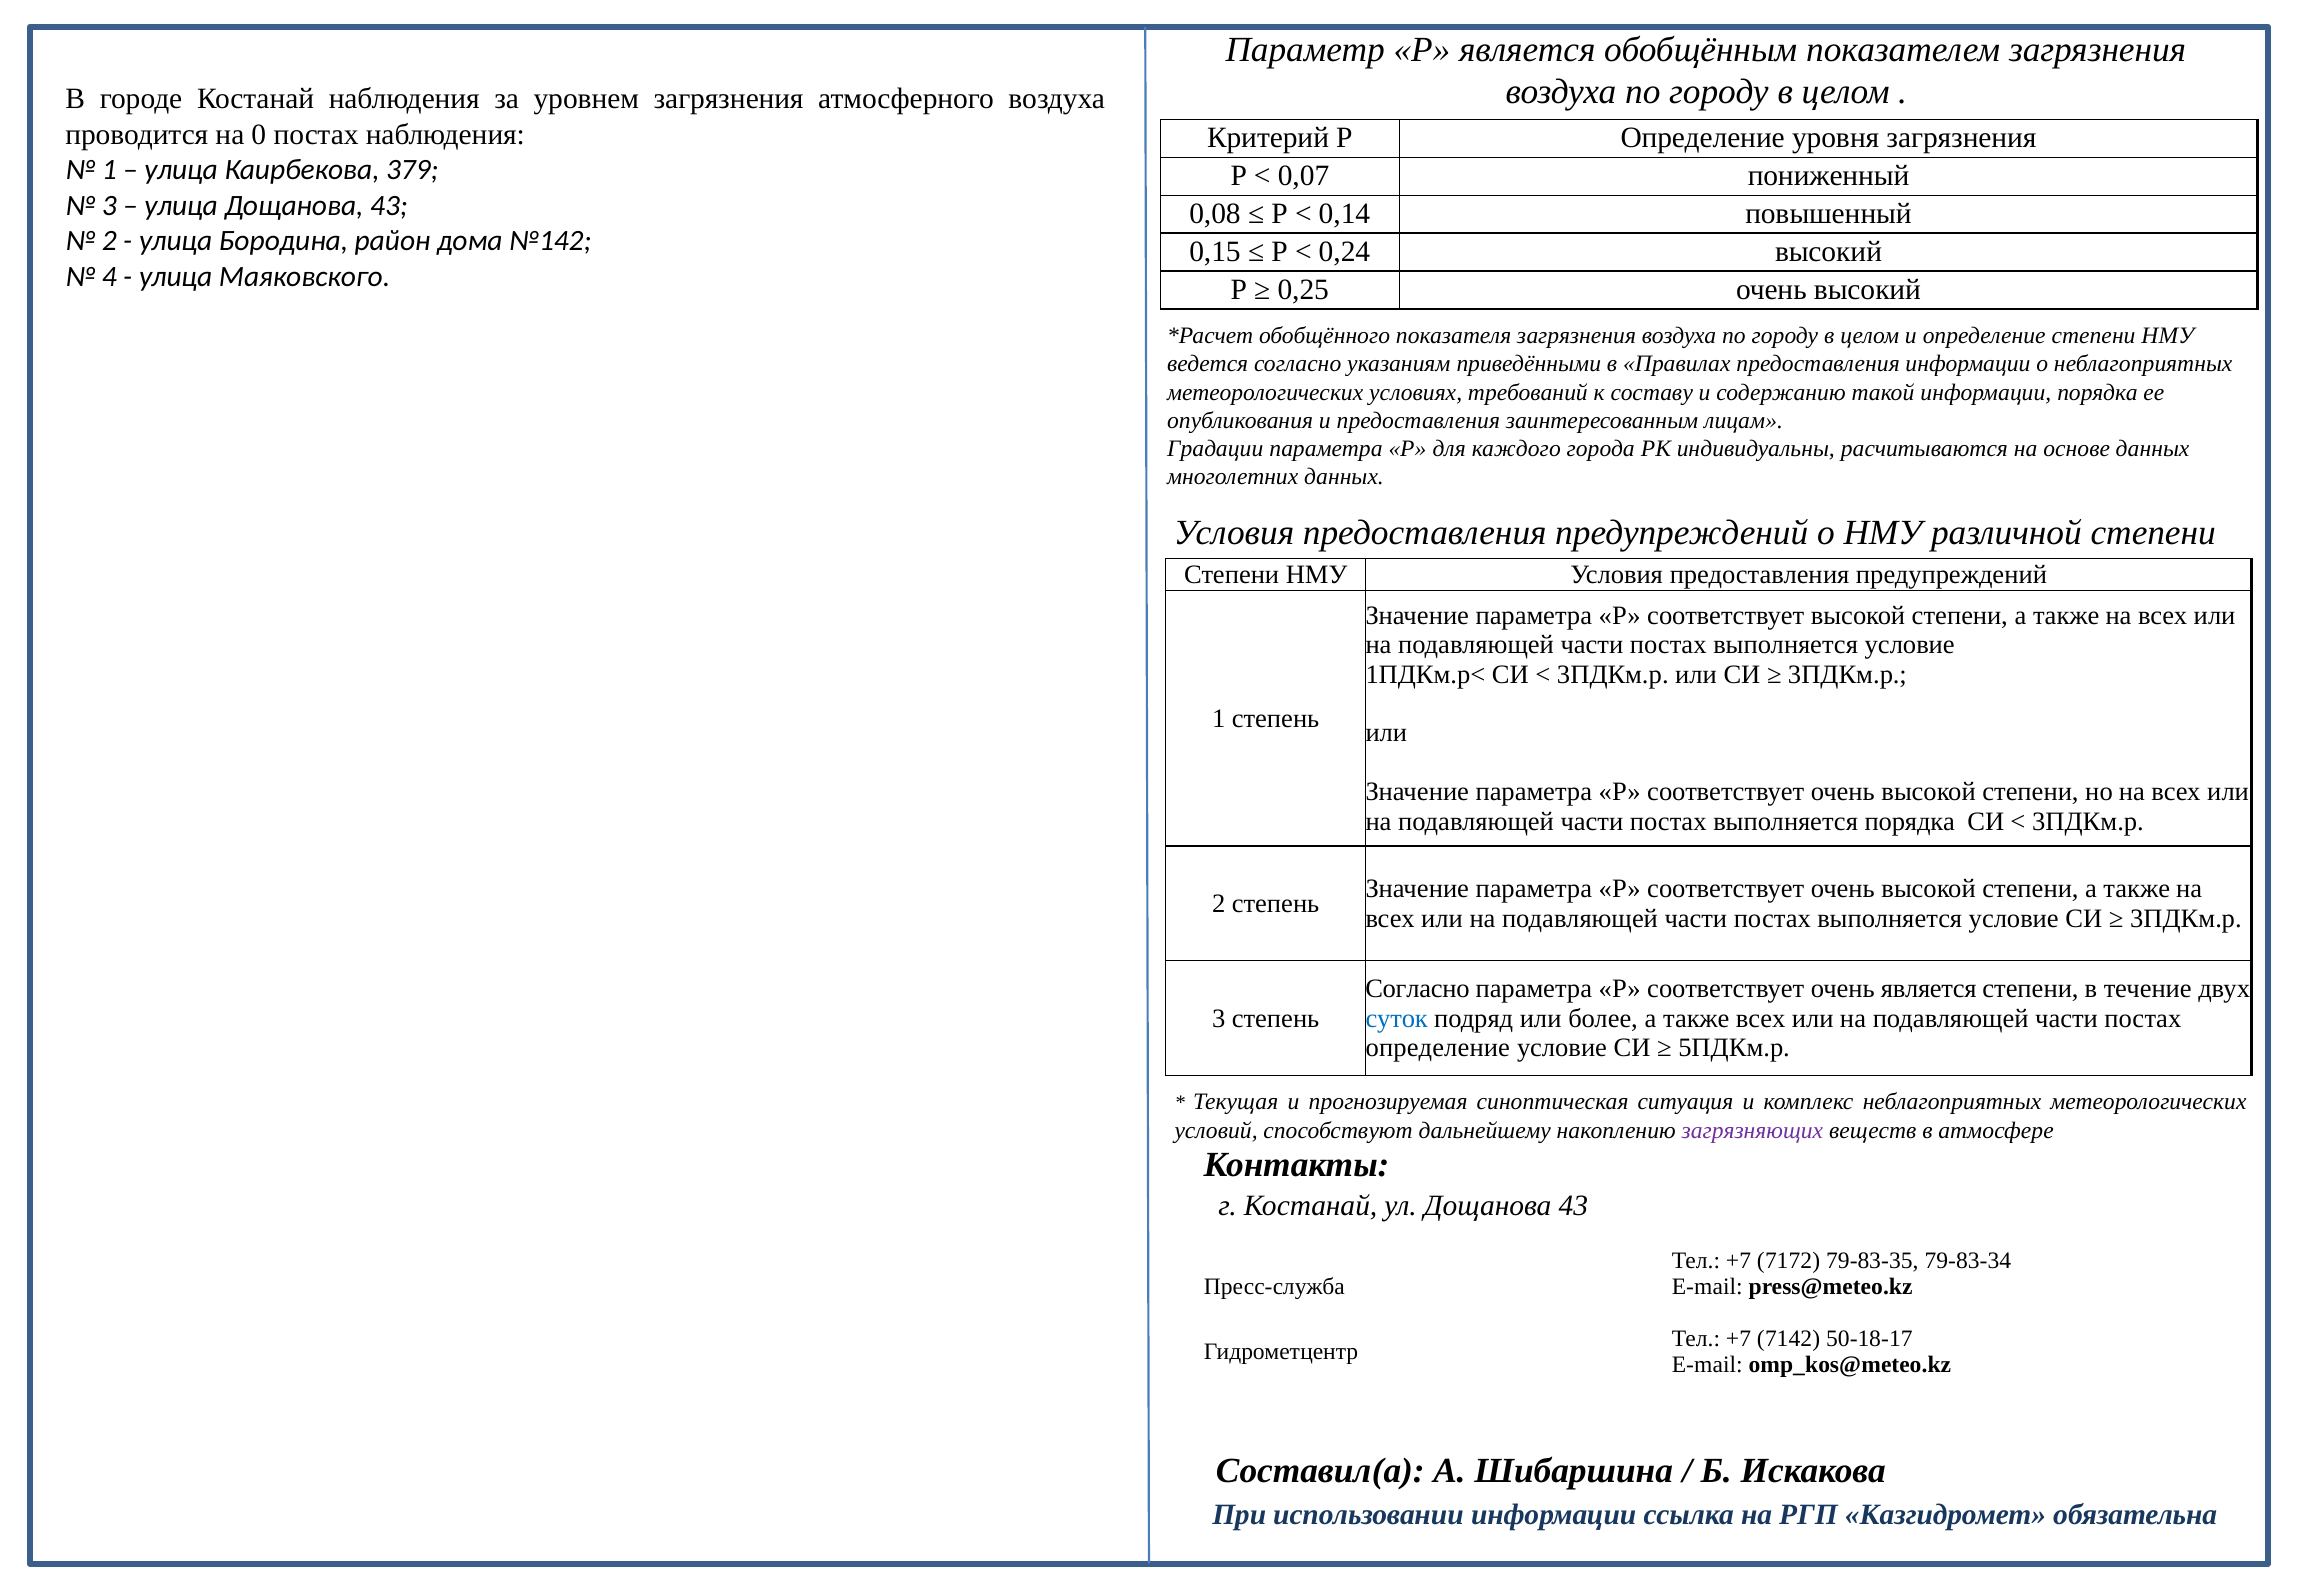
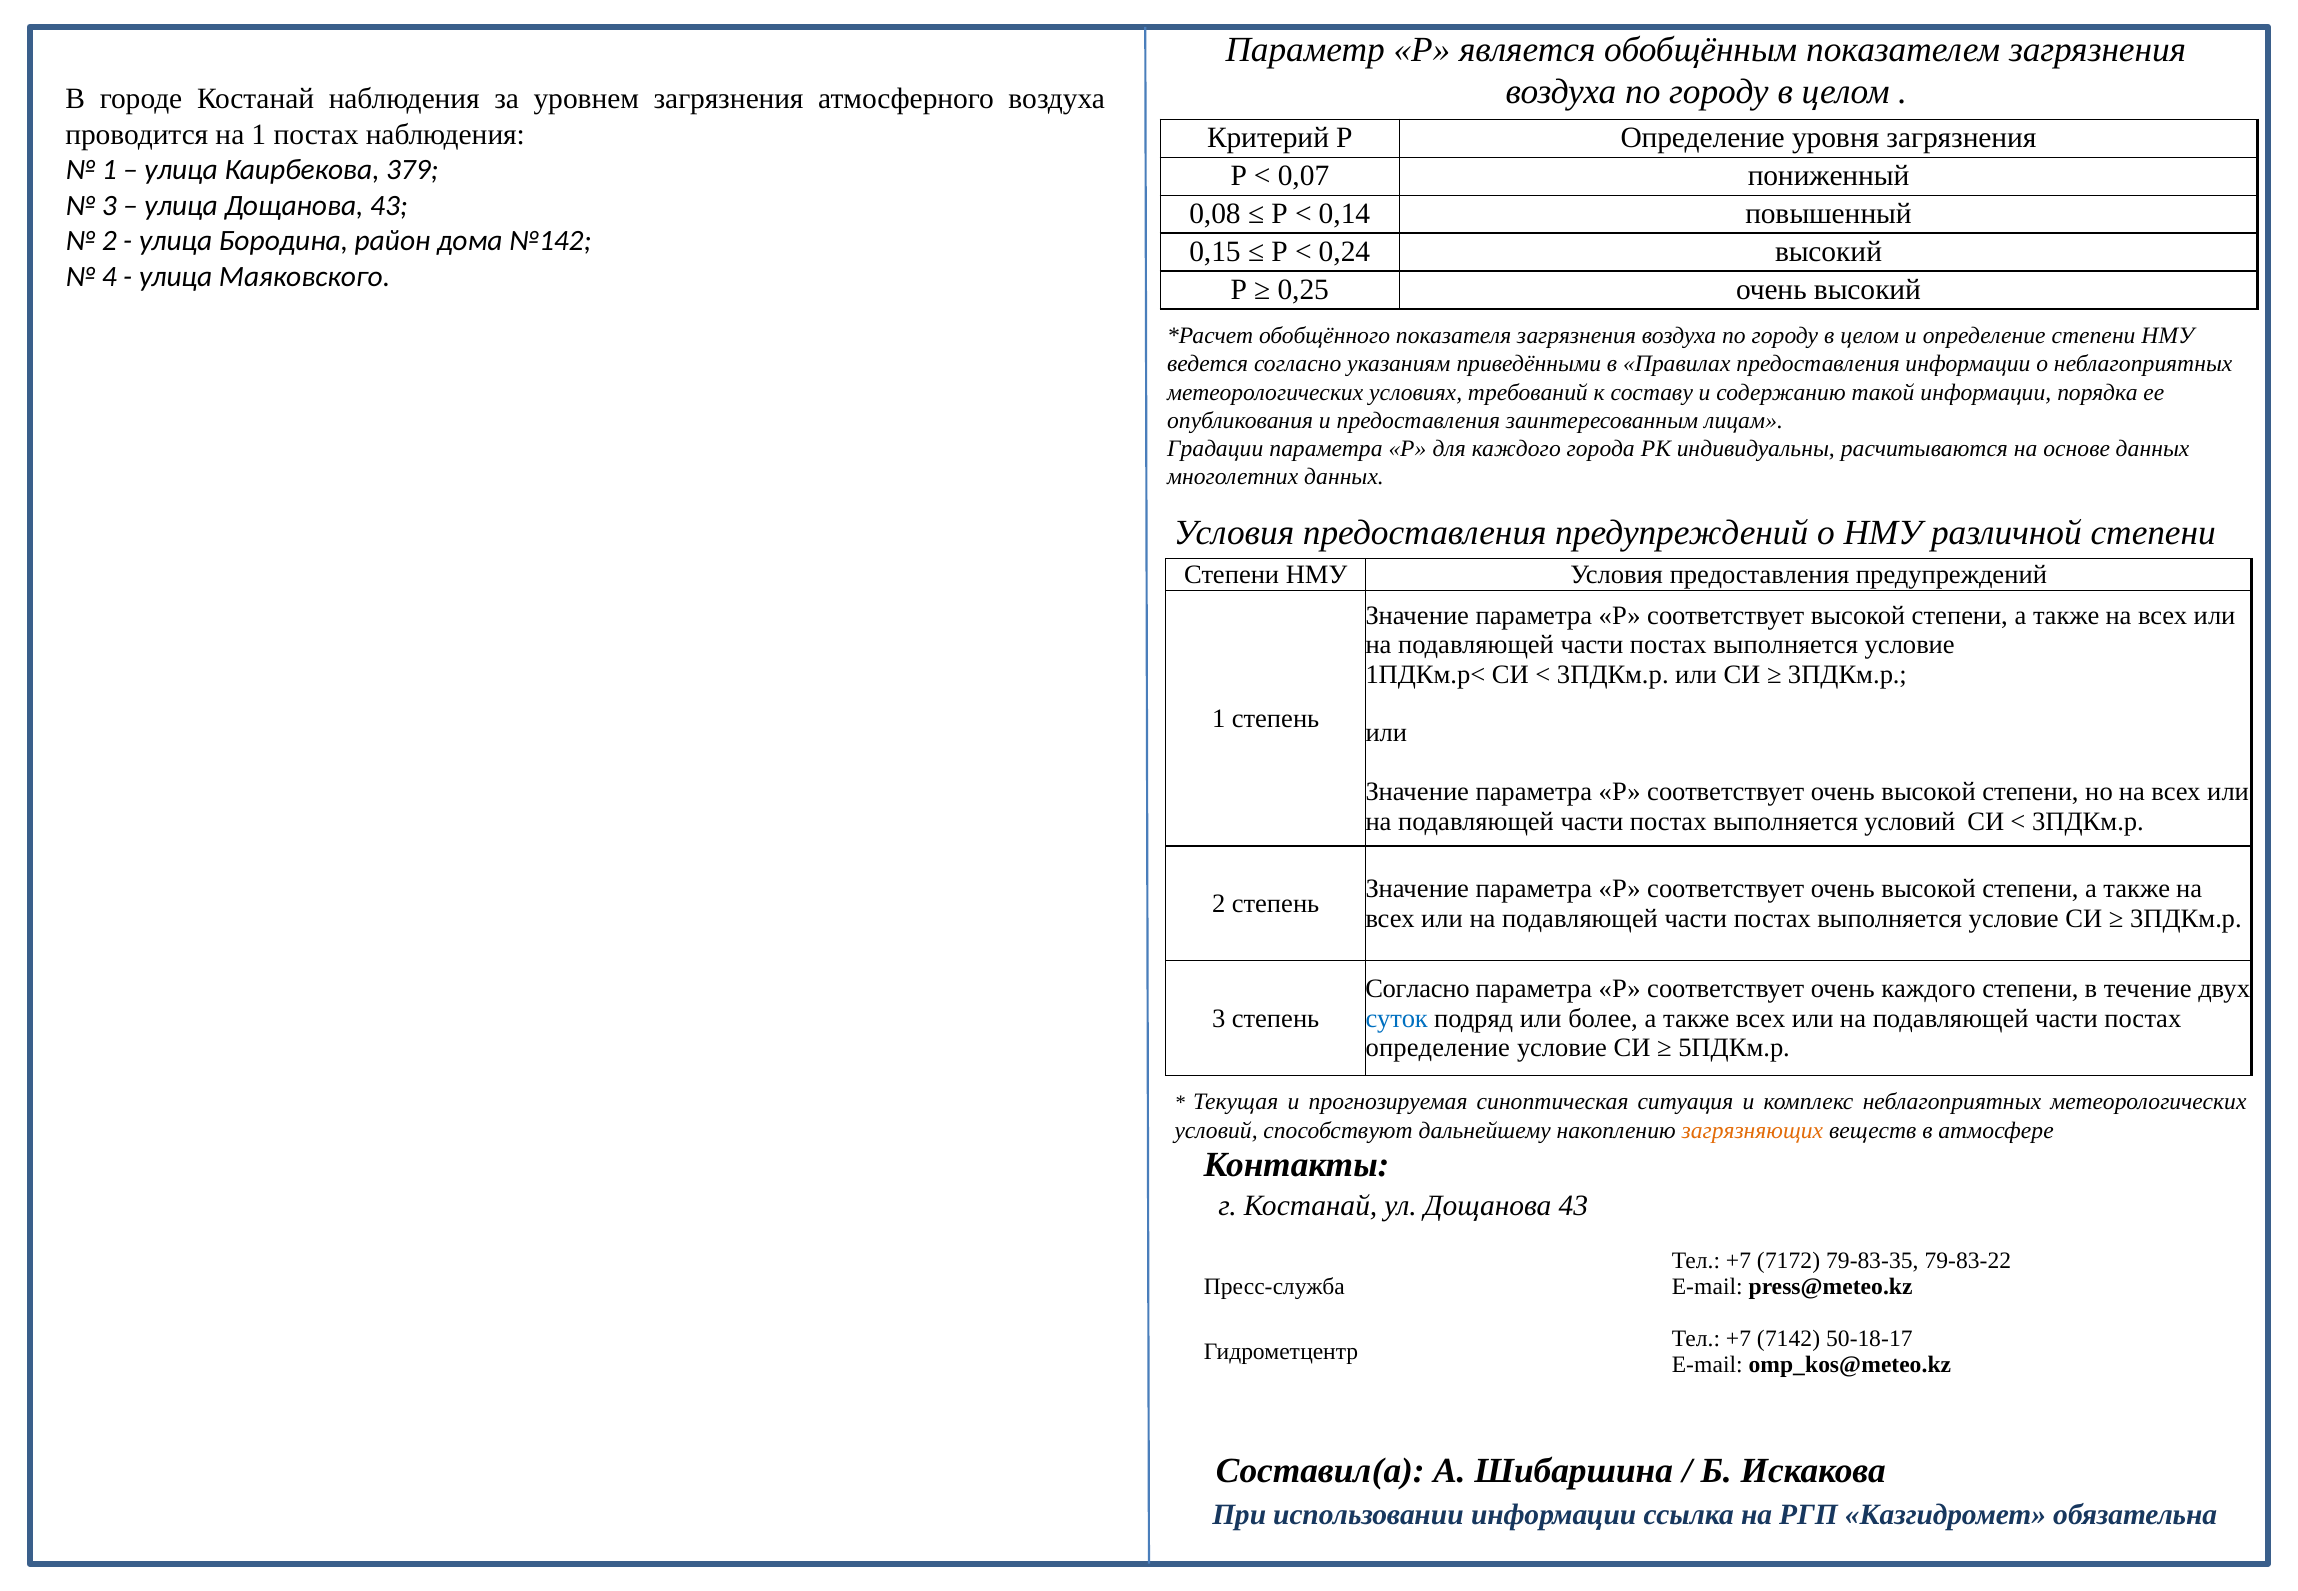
на 0: 0 -> 1
выполняется порядка: порядка -> условий
очень является: является -> каждого
загрязняющих colour: purple -> orange
79-83-34: 79-83-34 -> 79-83-22
